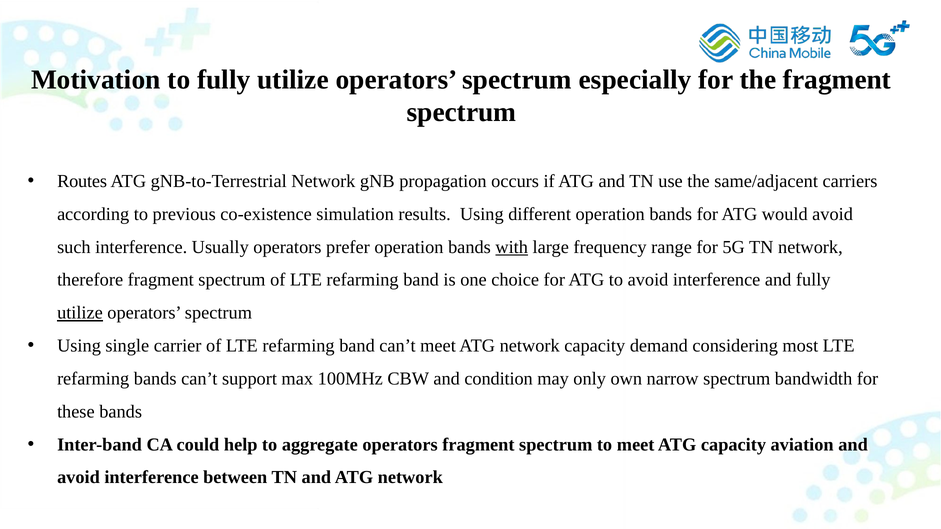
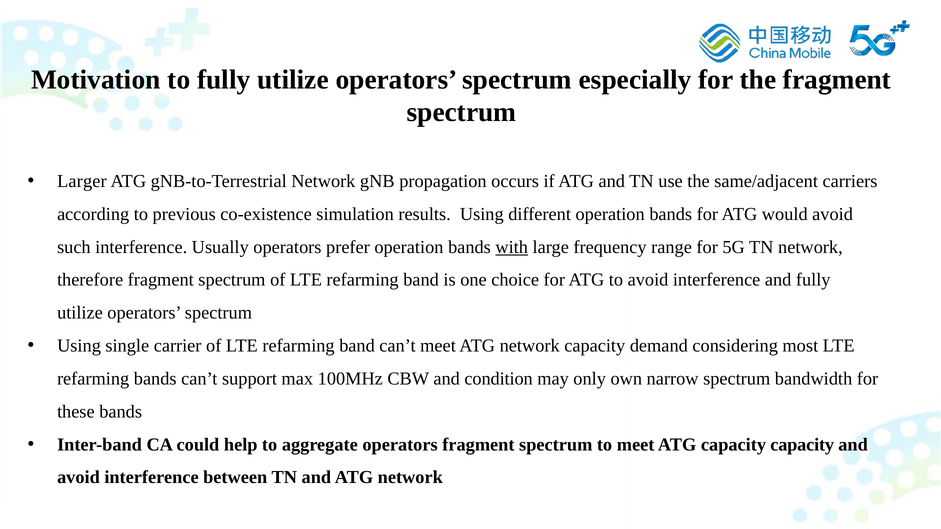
Routes: Routes -> Larger
utilize at (80, 313) underline: present -> none
capacity aviation: aviation -> capacity
